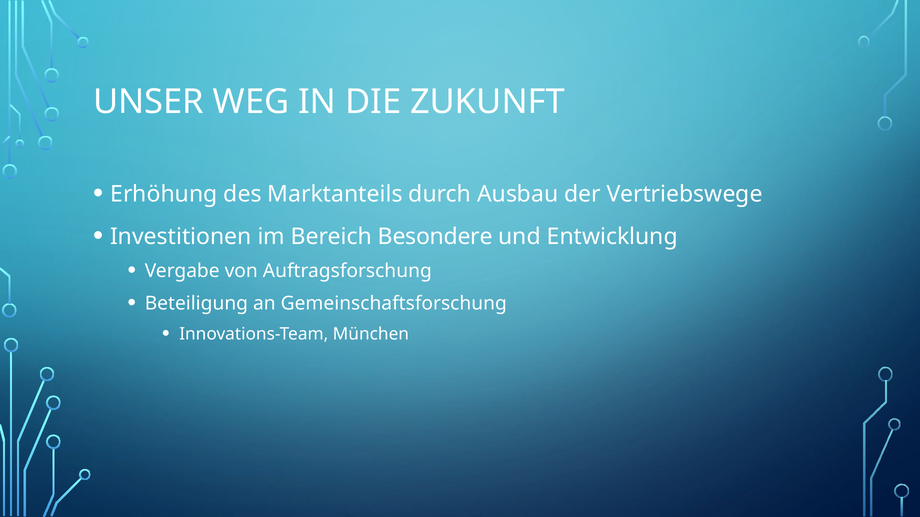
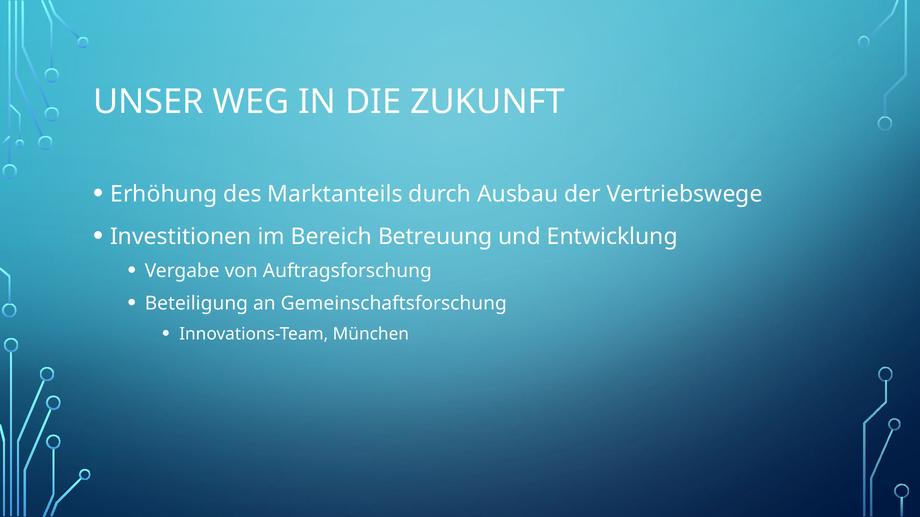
Besondere: Besondere -> Betreuung
